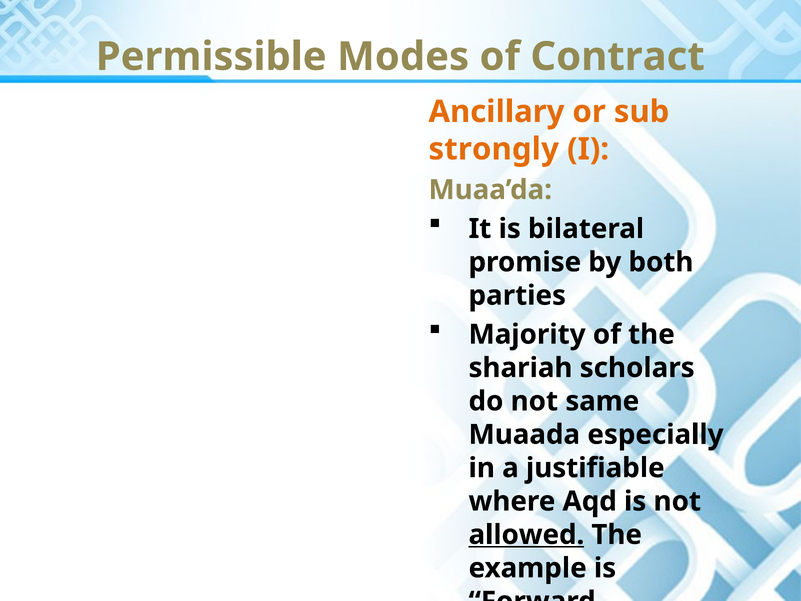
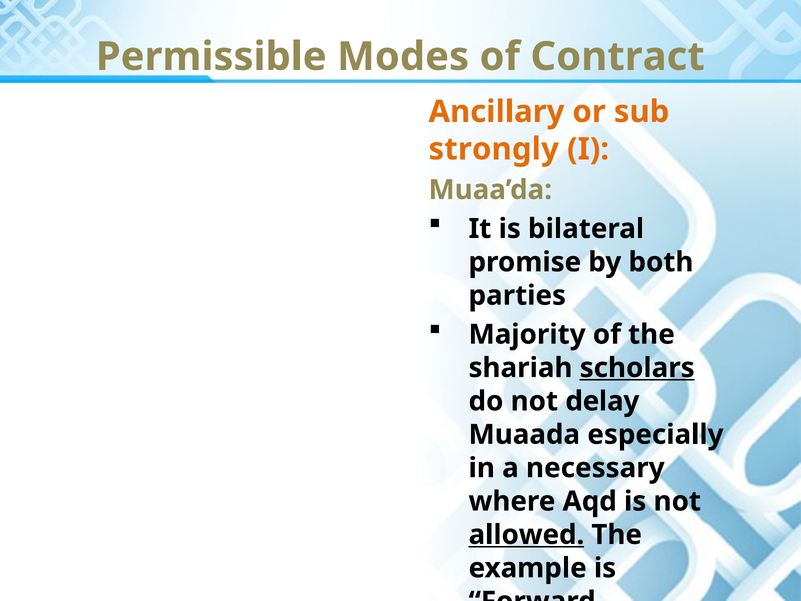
scholars underline: none -> present
same: same -> delay
justifiable: justifiable -> necessary
